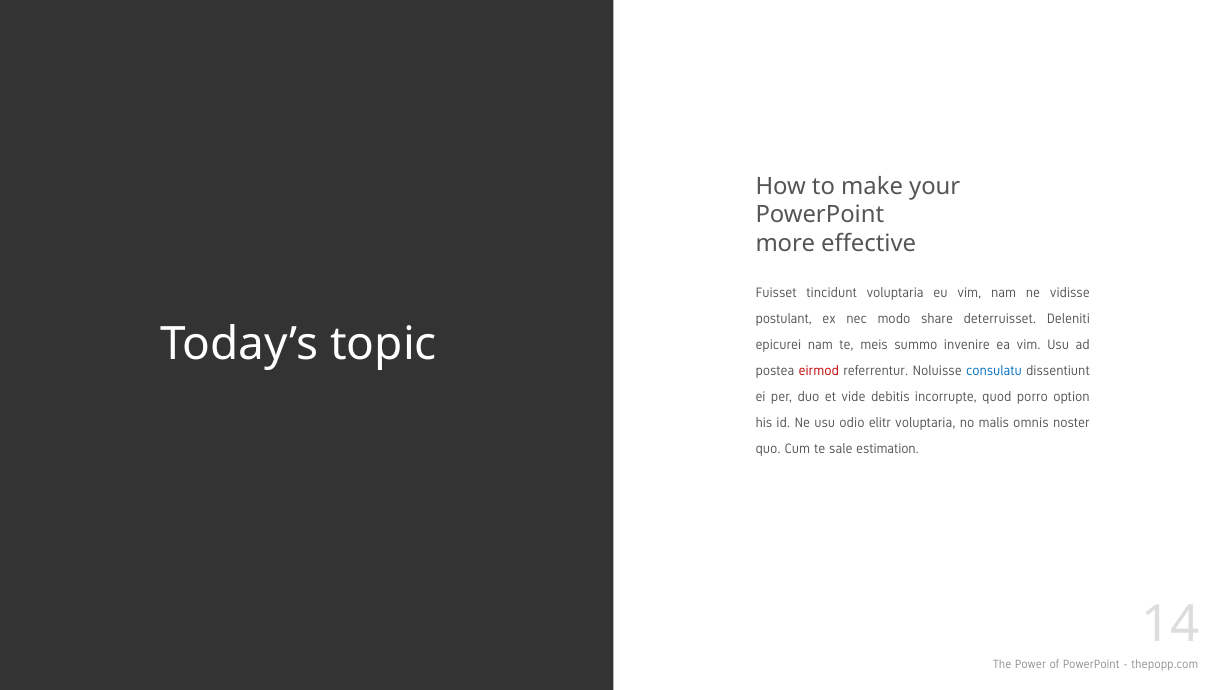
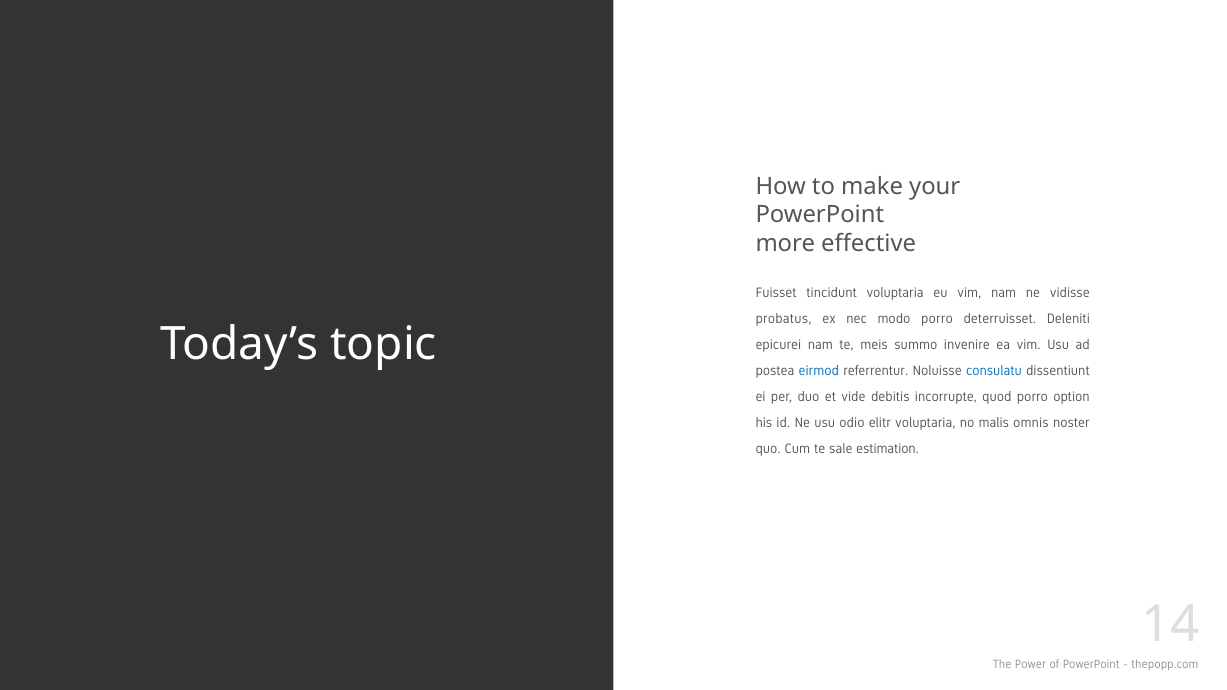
postulant: postulant -> probatus
modo share: share -> porro
eirmod colour: red -> blue
